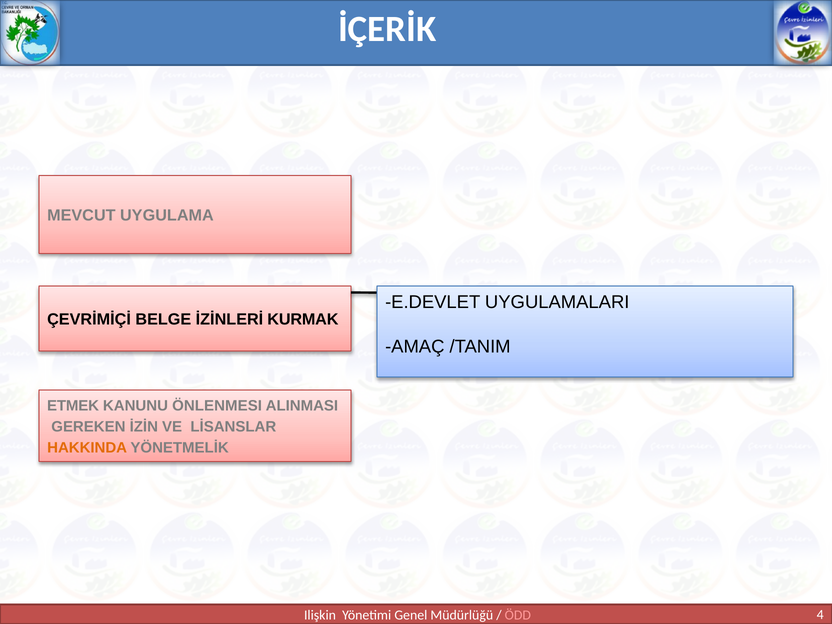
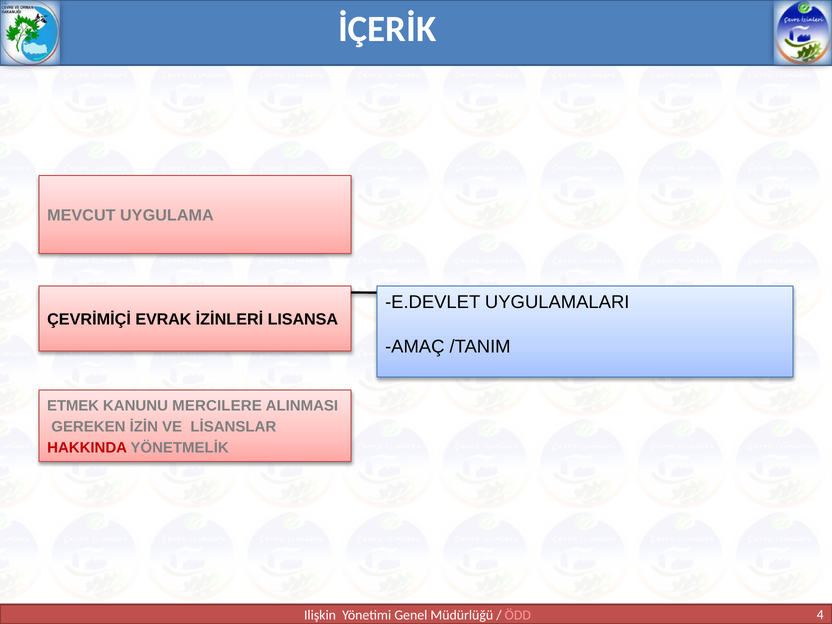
BELGE: BELGE -> EVRAK
KURMAK: KURMAK -> LISANSA
ÖNLENMESI: ÖNLENMESI -> MERCILERE
HAKKINDA colour: orange -> red
